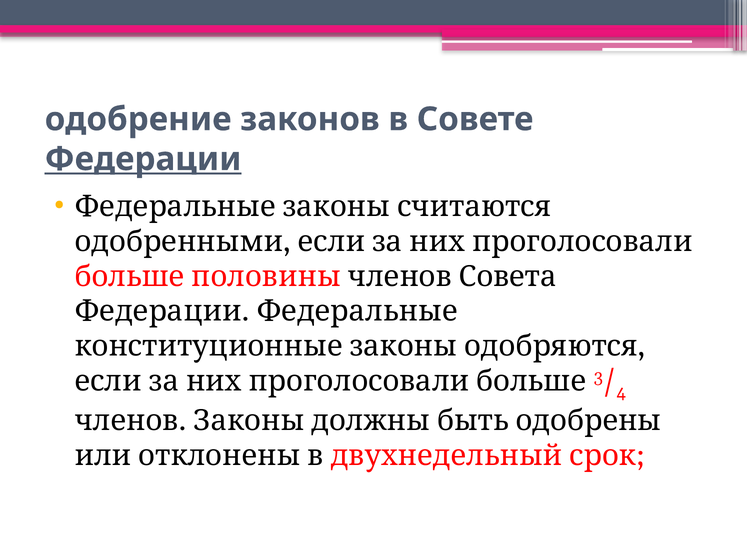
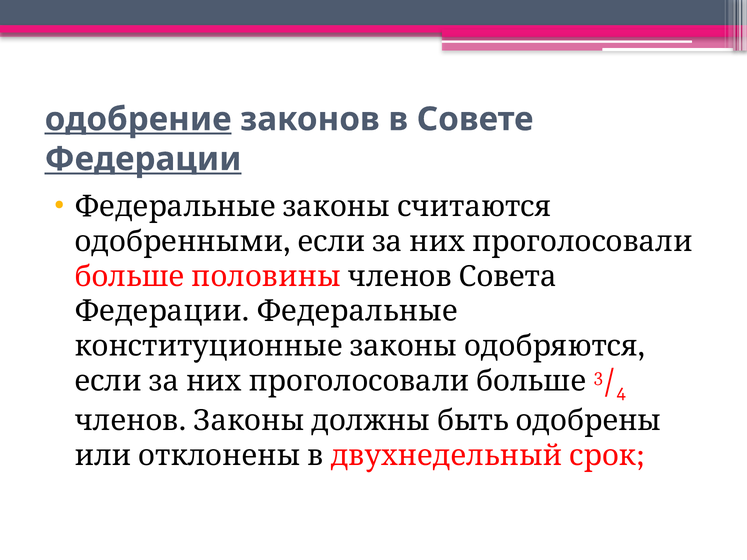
одобрение underline: none -> present
